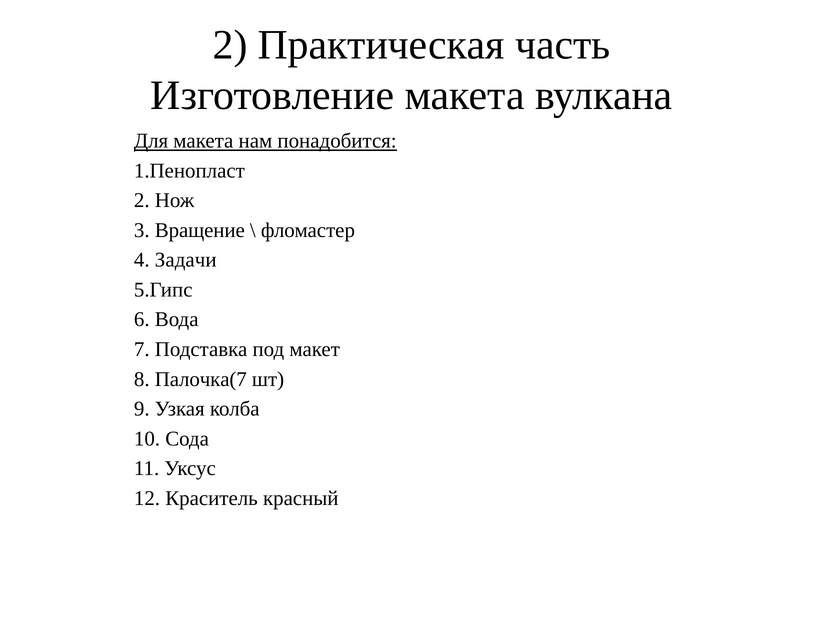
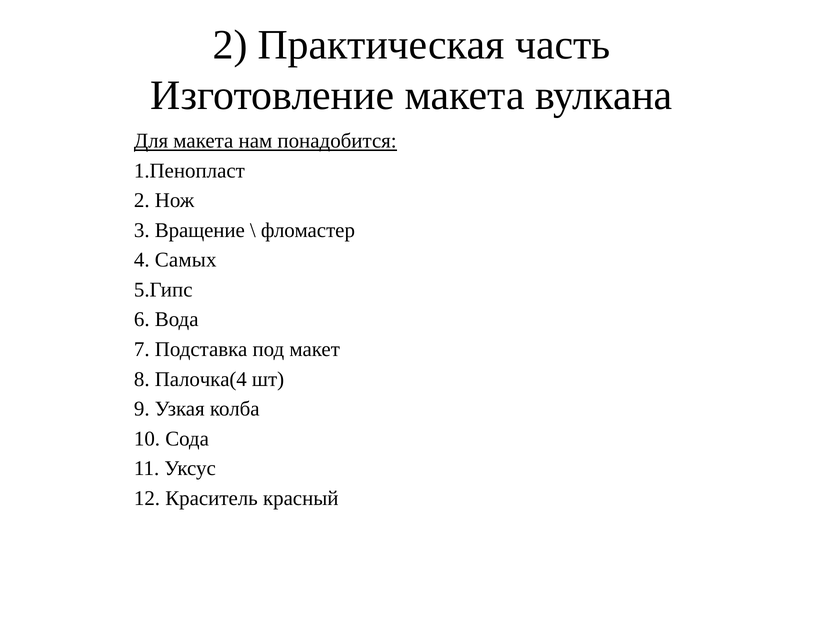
Задачи: Задачи -> Самых
Палочка(7: Палочка(7 -> Палочка(4
